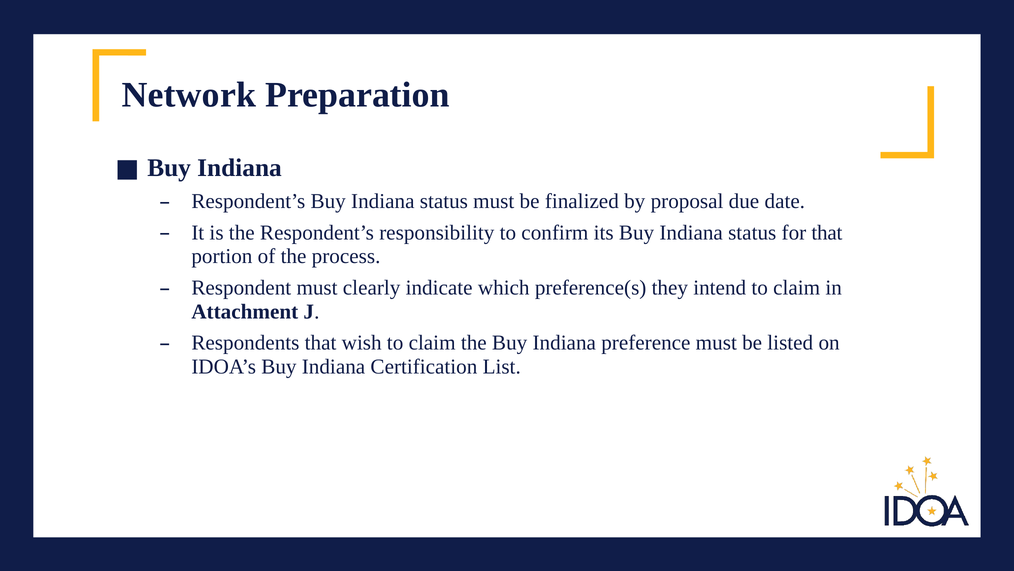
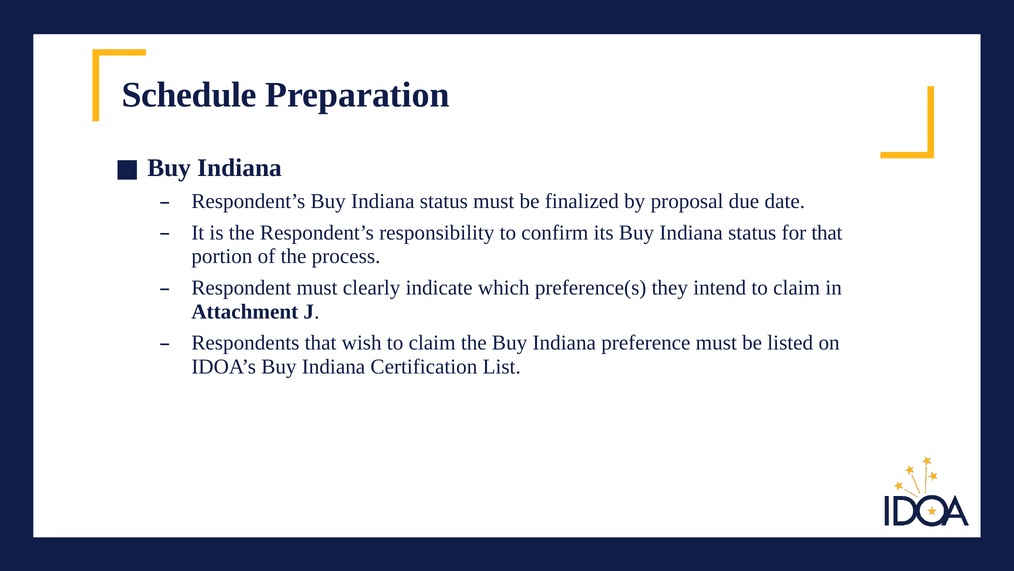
Network: Network -> Schedule
